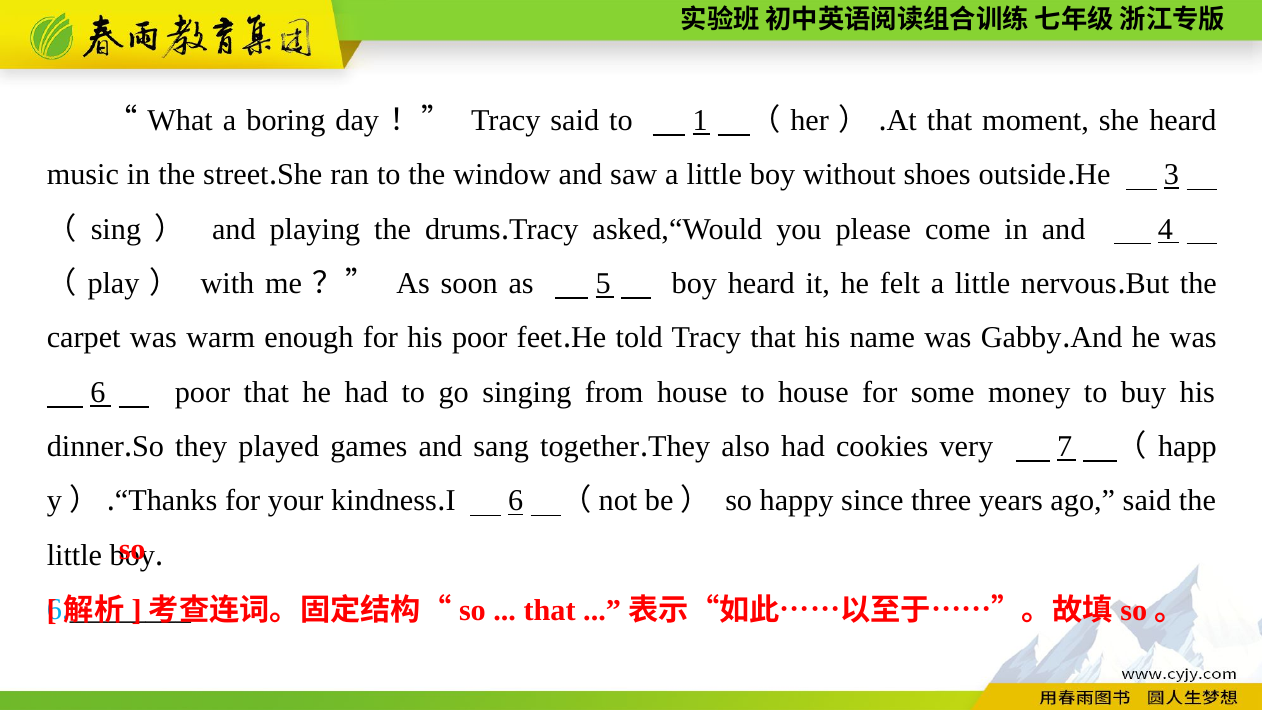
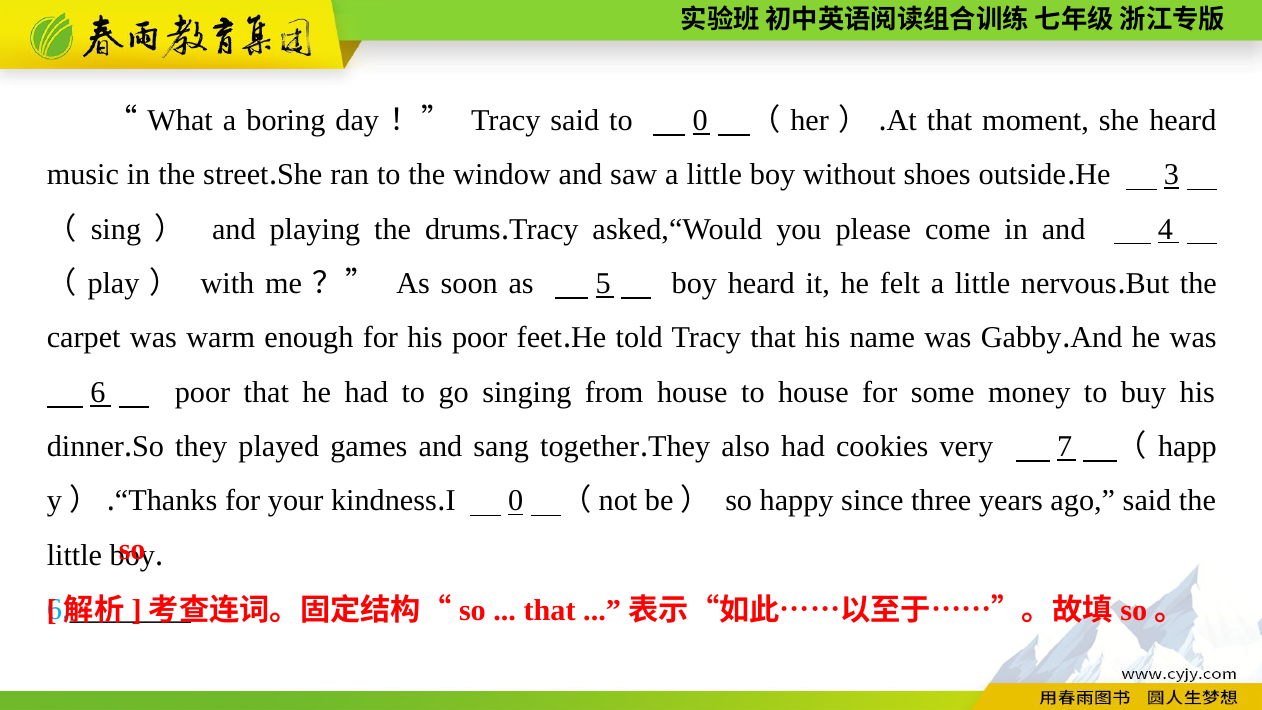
to 1: 1 -> 0
6 at (516, 501): 6 -> 0
